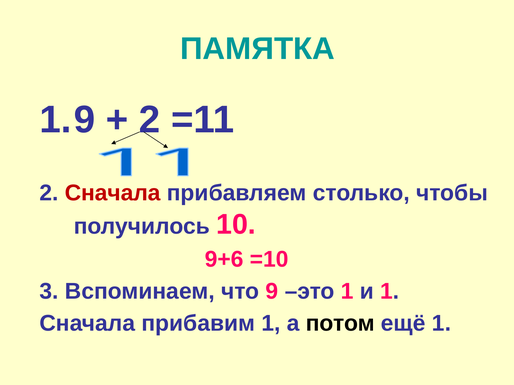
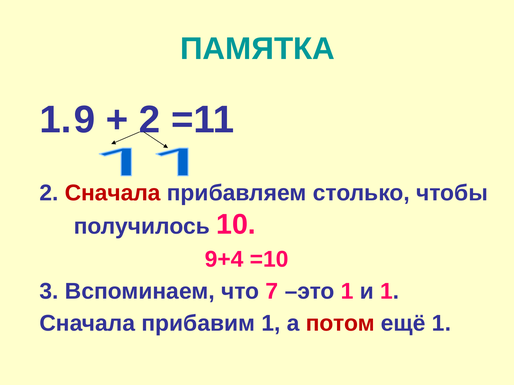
9+6: 9+6 -> 9+4
9: 9 -> 7
потом colour: black -> red
